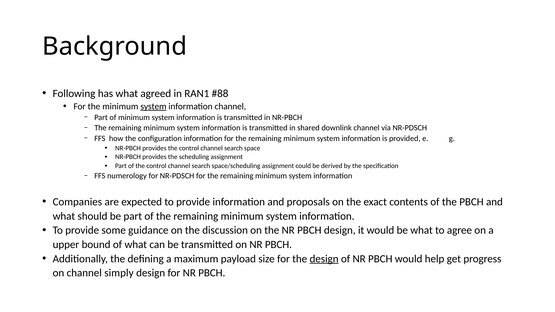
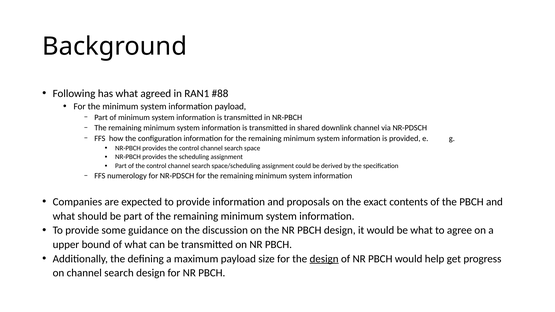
system at (153, 106) underline: present -> none
information channel: channel -> payload
on channel simply: simply -> search
